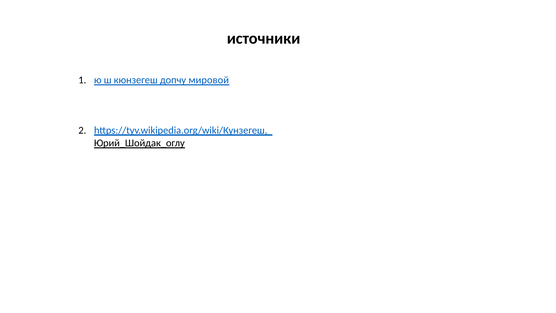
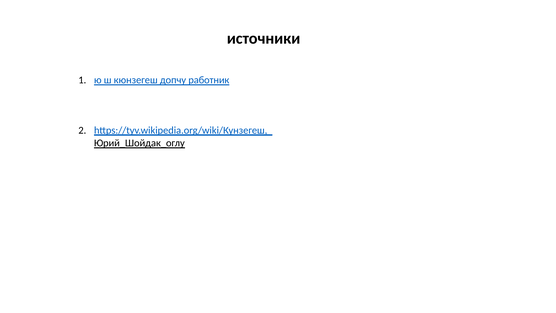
мировой: мировой -> работник
